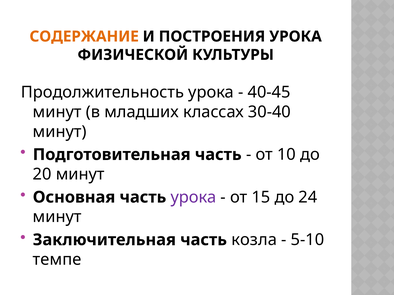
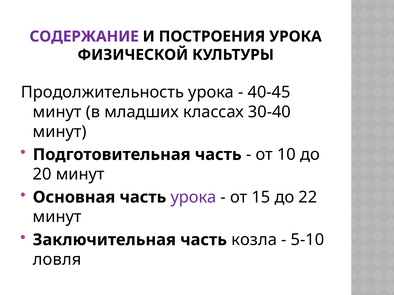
СОДЕРЖАНИЕ colour: orange -> purple
24: 24 -> 22
темпе: темпе -> ловля
